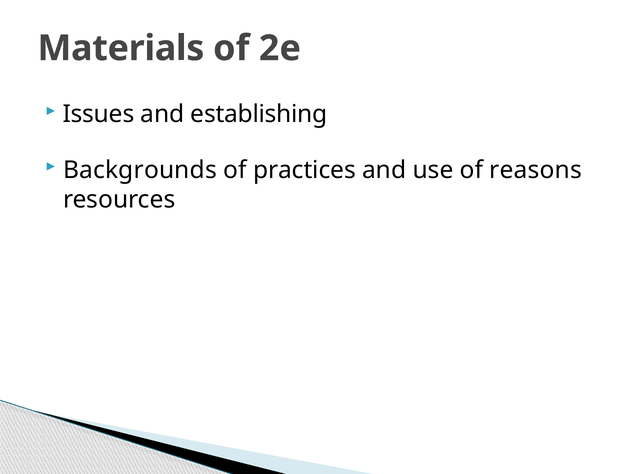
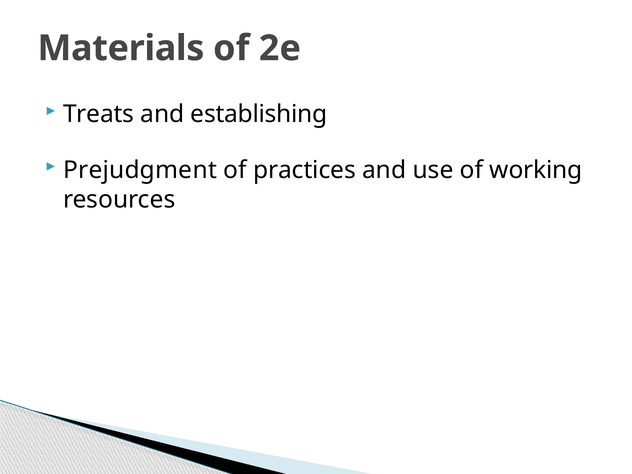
Issues: Issues -> Treats
Backgrounds: Backgrounds -> Prejudgment
reasons: reasons -> working
